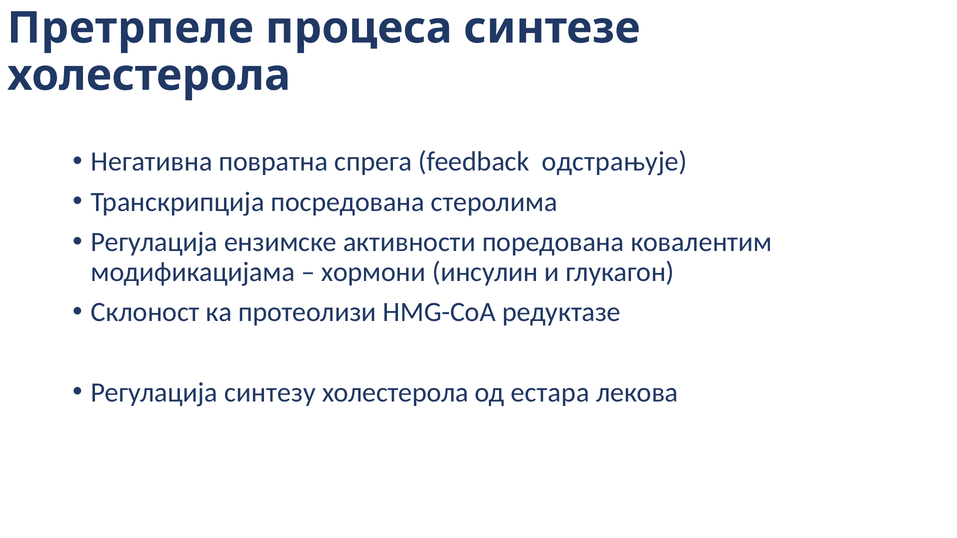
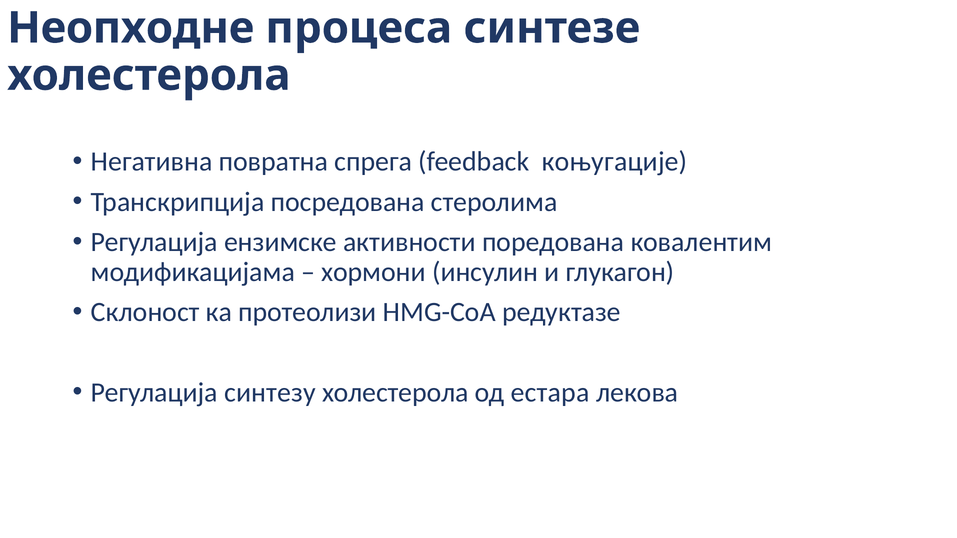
Претрпеле: Претрпеле -> Неопходне
одстрањује: одстрањује -> коњугације
